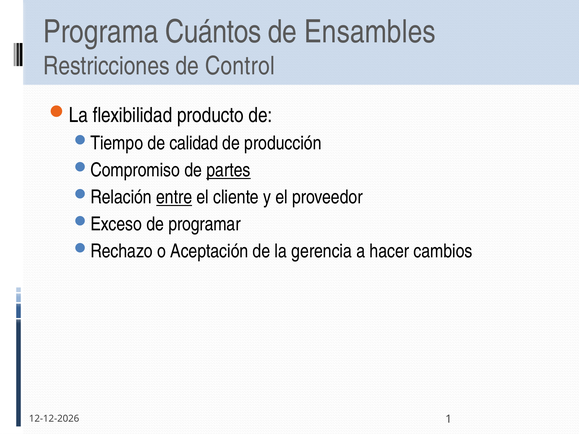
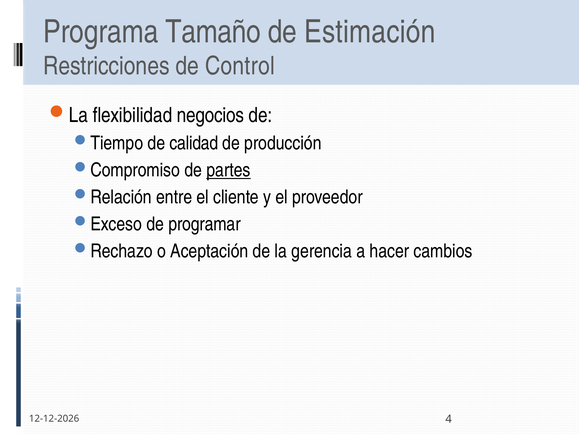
Cuántos: Cuántos -> Tamaño
Ensambles: Ensambles -> Estimación
producto: producto -> negocios
entre underline: present -> none
1: 1 -> 4
